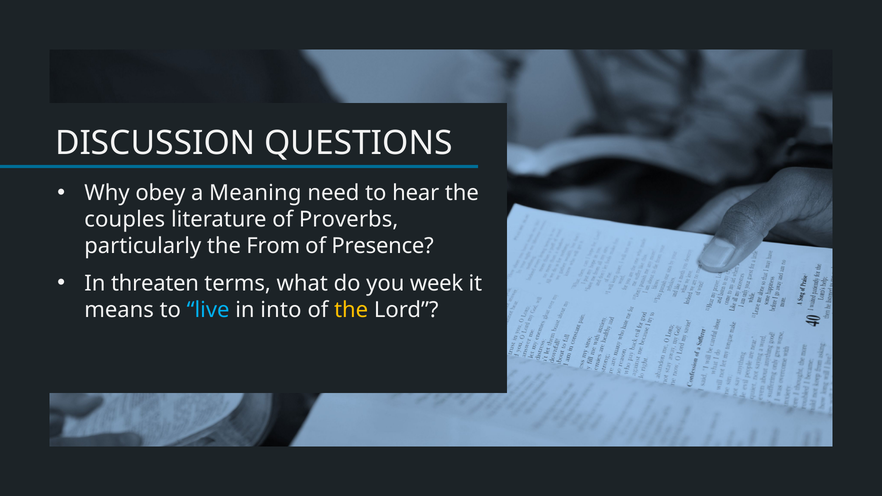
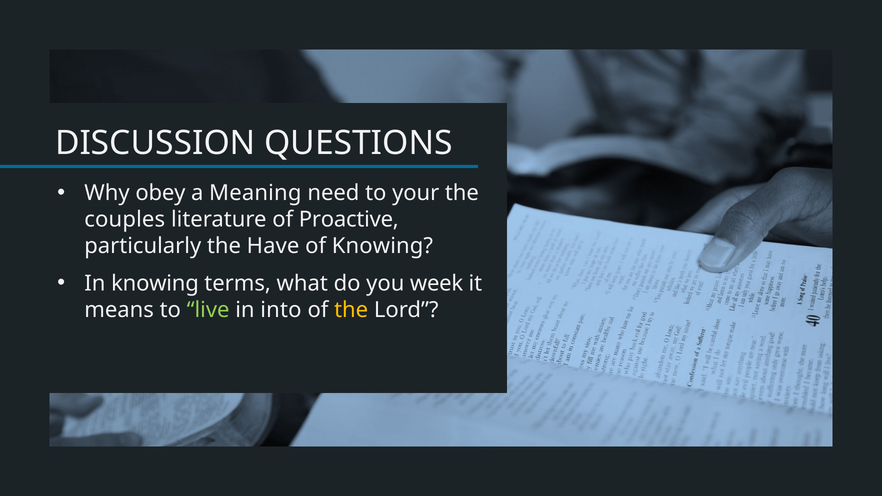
hear: hear -> your
Proverbs: Proverbs -> Proactive
From: From -> Have
of Presence: Presence -> Knowing
In threaten: threaten -> knowing
live colour: light blue -> light green
